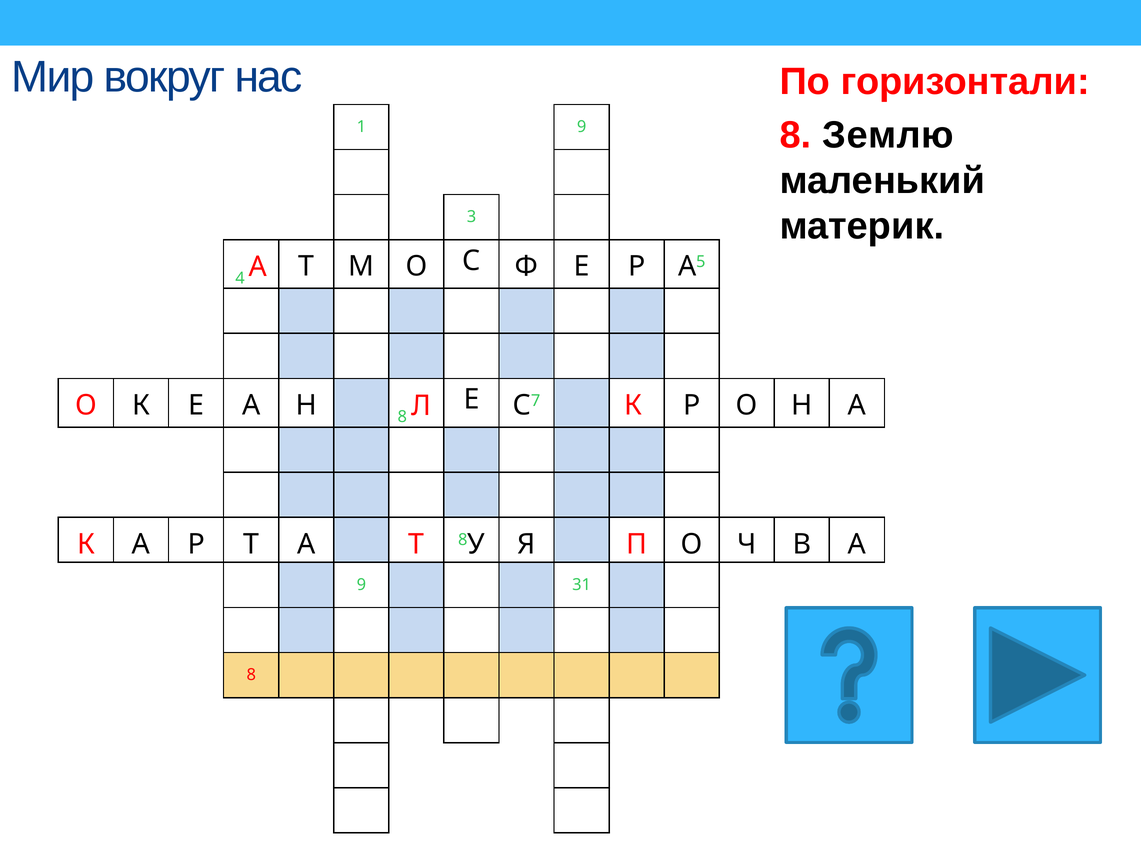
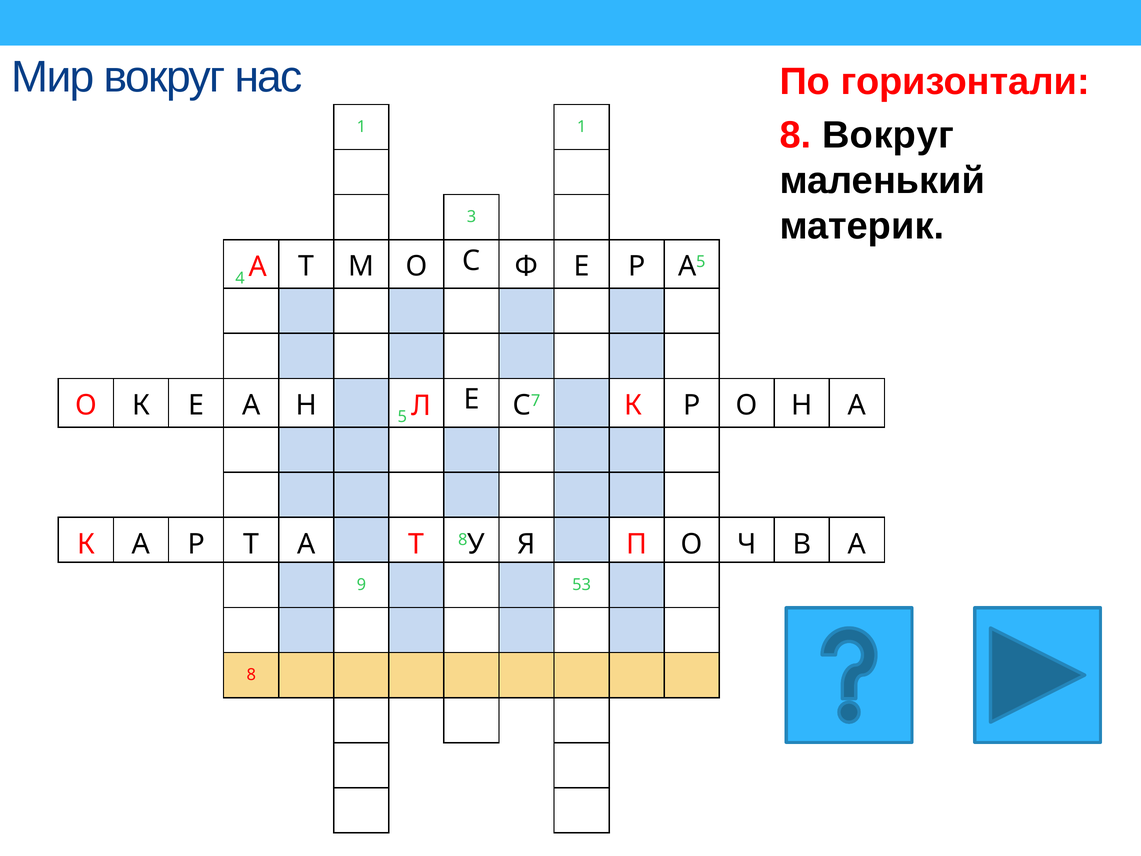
8 Землю: Землю -> Вокруг
1 9: 9 -> 1
Н 8: 8 -> 5
31: 31 -> 53
